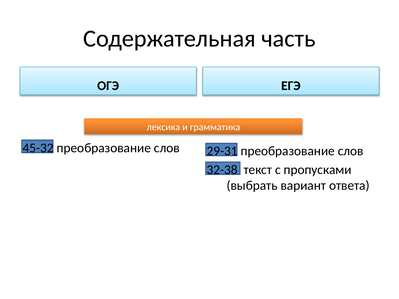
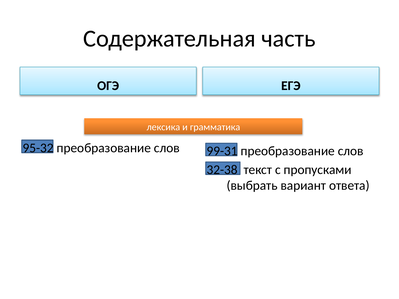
45-32: 45-32 -> 95-32
29-31: 29-31 -> 99-31
